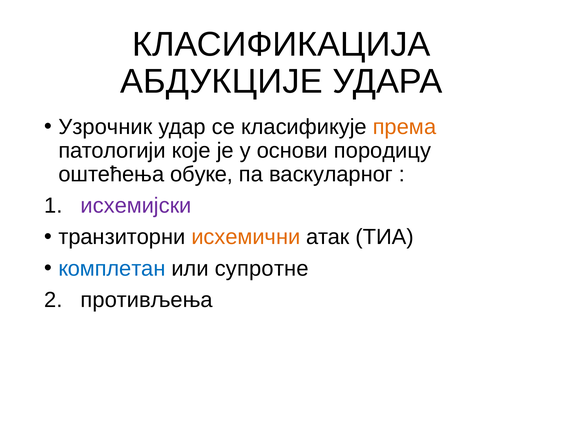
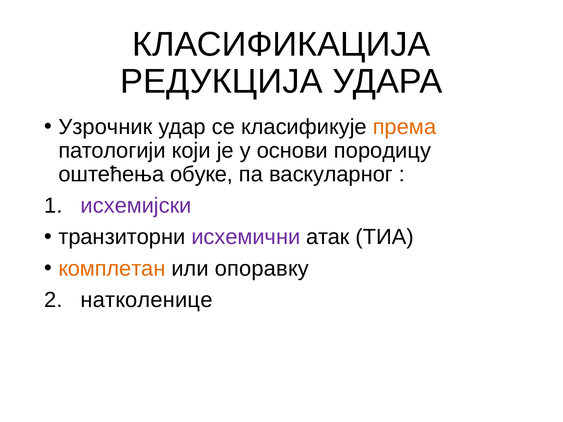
АБДУКЦИЈЕ: АБДУКЦИЈЕ -> РЕДУКЦИЈА
које: које -> који
исхемични colour: orange -> purple
комплетан colour: blue -> orange
супротне: супротне -> опоравку
противљења: противљења -> натколенице
